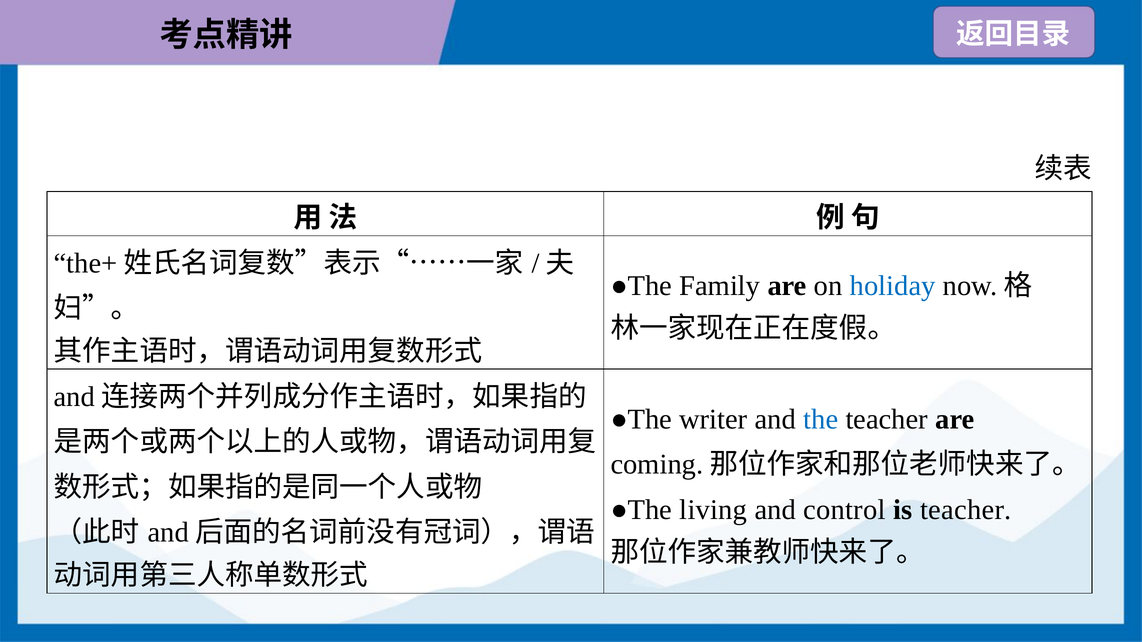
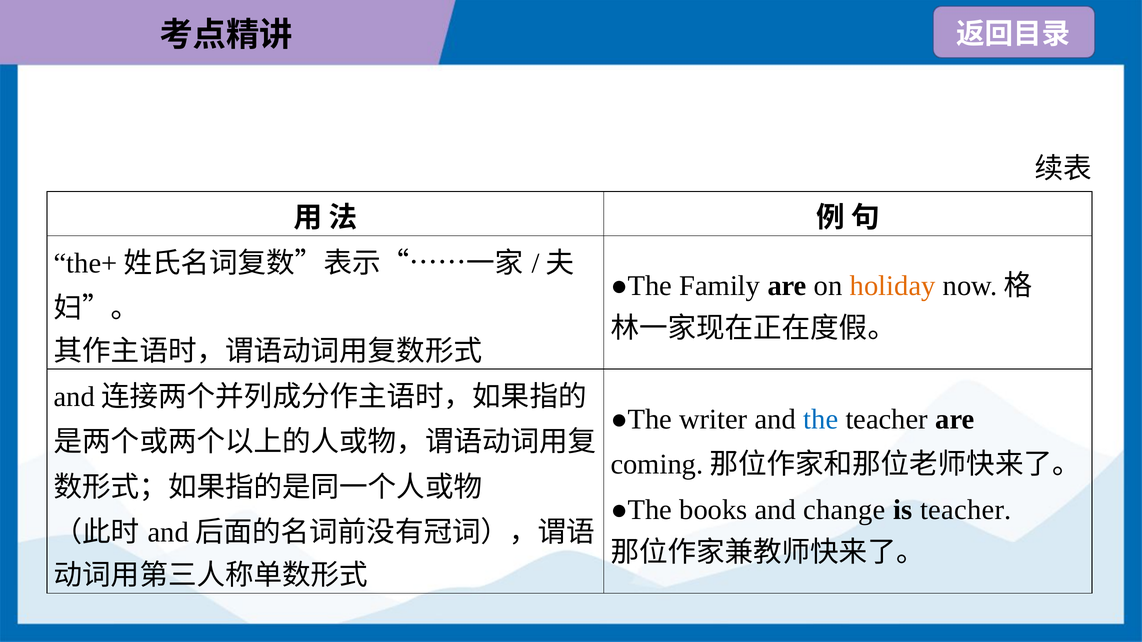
holiday colour: blue -> orange
living: living -> books
control: control -> change
